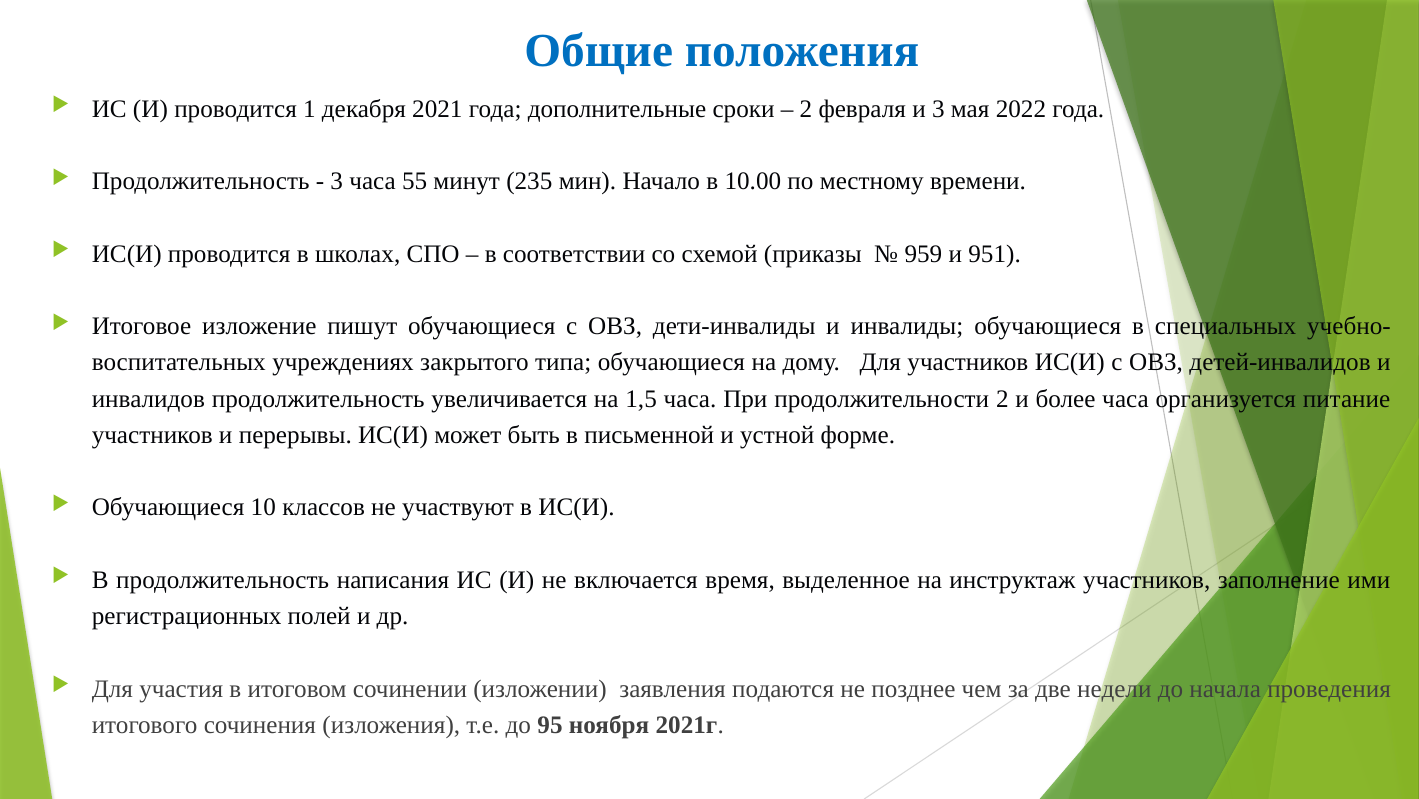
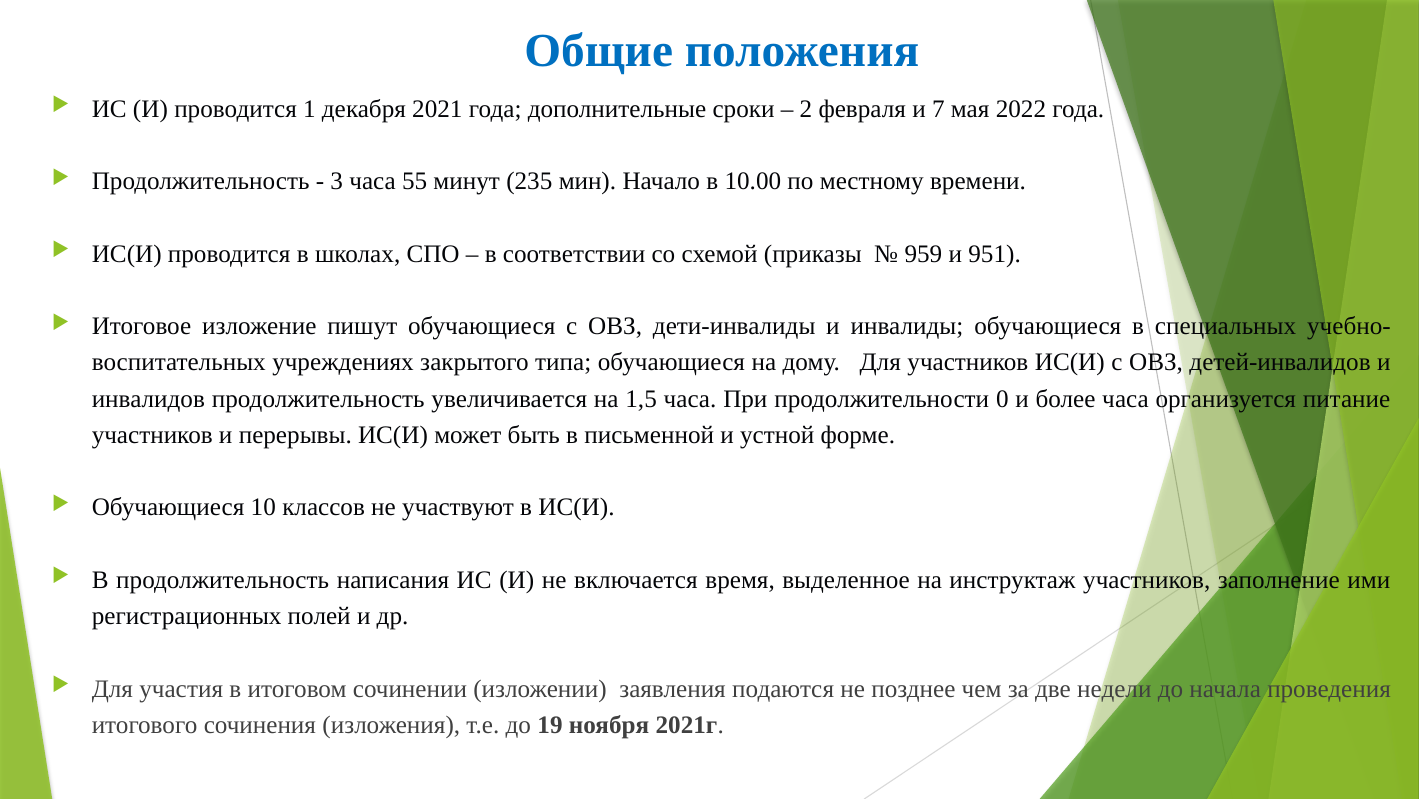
и 3: 3 -> 7
продолжительности 2: 2 -> 0
95: 95 -> 19
